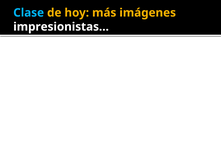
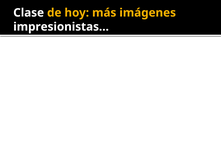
Clase colour: light blue -> white
